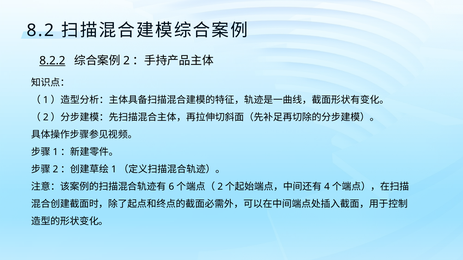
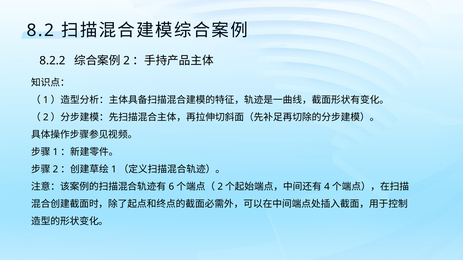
8.2.2 underline: present -> none
